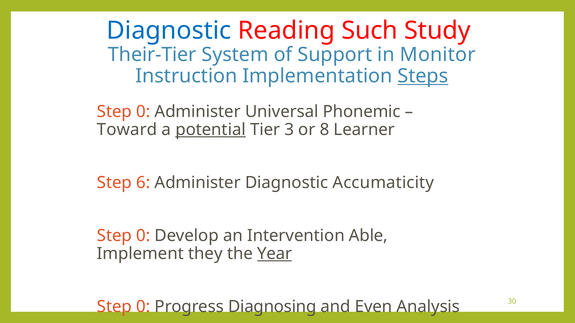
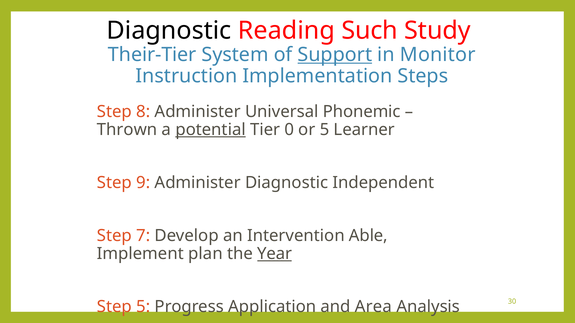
Diagnostic at (169, 30) colour: blue -> black
Support underline: none -> present
Steps underline: present -> none
0 at (143, 112): 0 -> 8
Toward: Toward -> Thrown
3: 3 -> 0
or 8: 8 -> 5
6: 6 -> 9
Accumaticity: Accumaticity -> Independent
0 at (143, 236): 0 -> 7
they: they -> plan
0 at (143, 307): 0 -> 5
Diagnosing: Diagnosing -> Application
Even: Even -> Area
